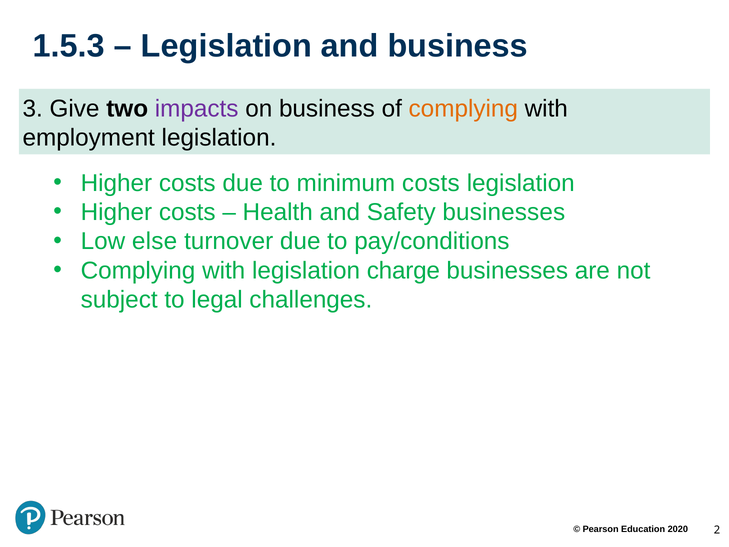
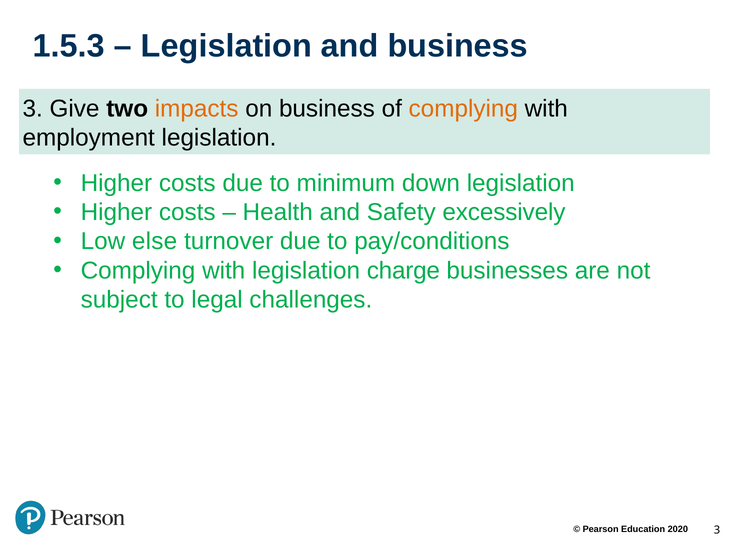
impacts colour: purple -> orange
minimum costs: costs -> down
Safety businesses: businesses -> excessively
2 at (717, 530): 2 -> 3
